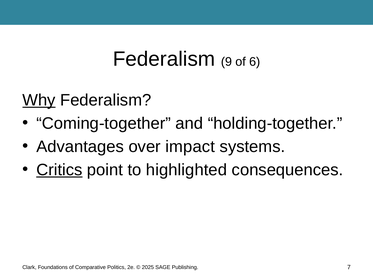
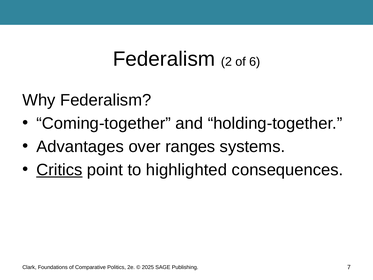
9: 9 -> 2
Why underline: present -> none
impact: impact -> ranges
